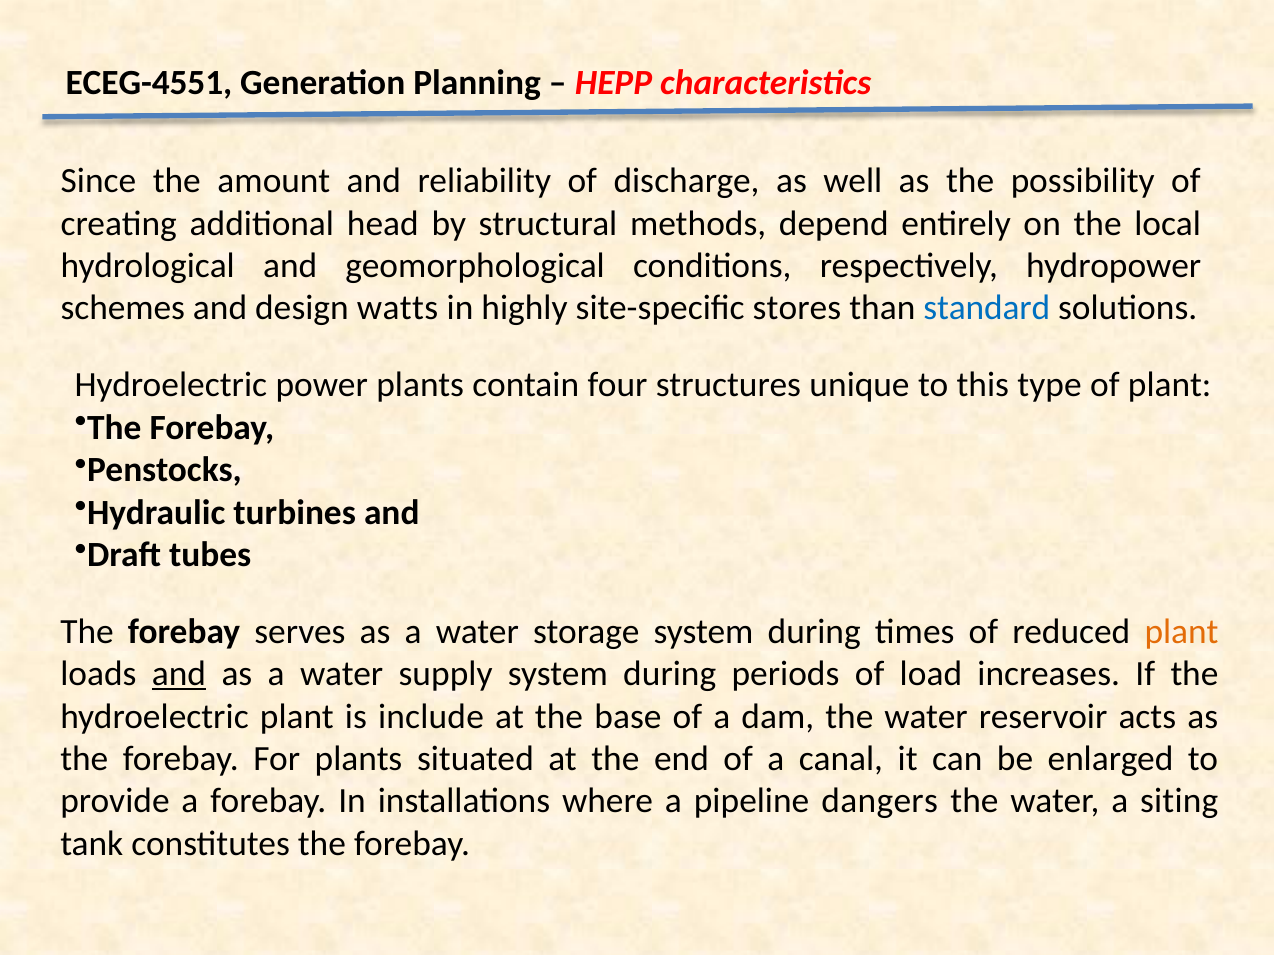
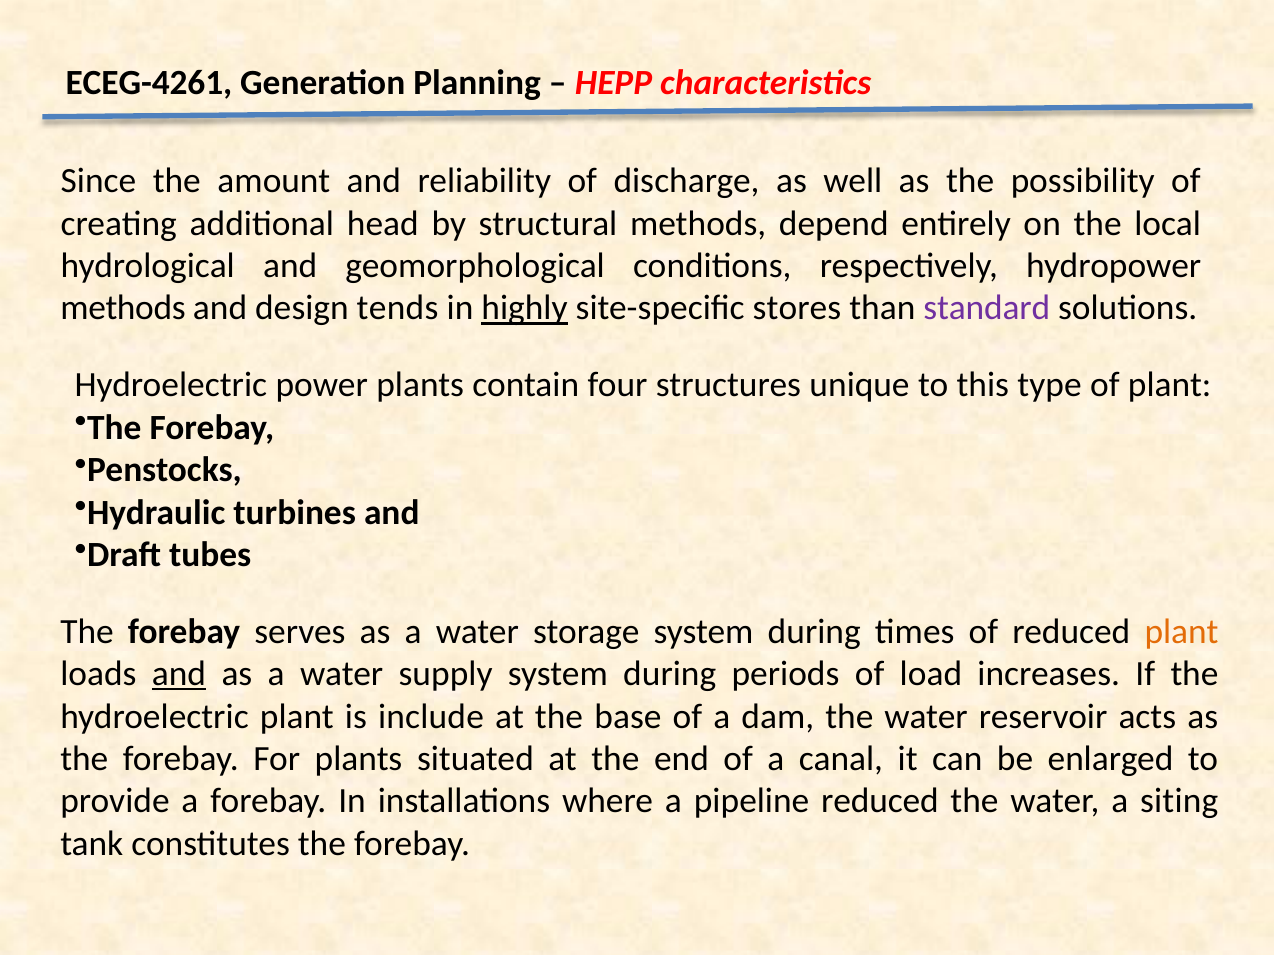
ECEG-4551: ECEG-4551 -> ECEG-4261
schemes at (123, 308): schemes -> methods
watts: watts -> tends
highly underline: none -> present
standard colour: blue -> purple
pipeline dangers: dangers -> reduced
